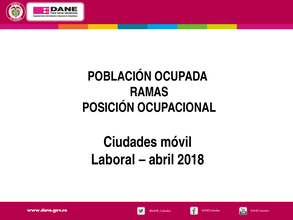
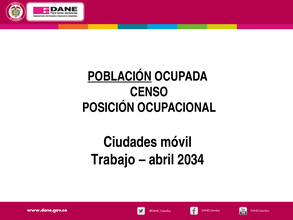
POBLACIÓN underline: none -> present
RAMAS: RAMAS -> CENSO
Laboral: Laboral -> Trabajo
2018: 2018 -> 2034
